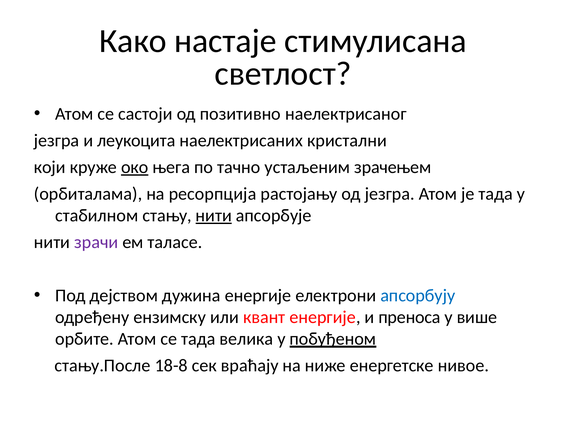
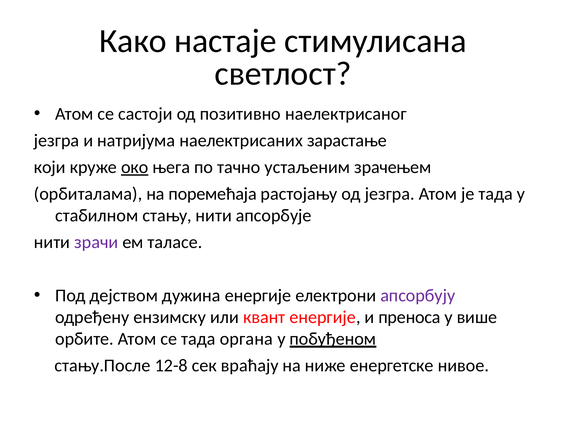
леукоцита: леукоцита -> натријума
кристални: кристални -> зарастање
ресорпција: ресорпција -> поремећаја
нити at (214, 216) underline: present -> none
апсорбују colour: blue -> purple
велика: велика -> органа
18-8: 18-8 -> 12-8
